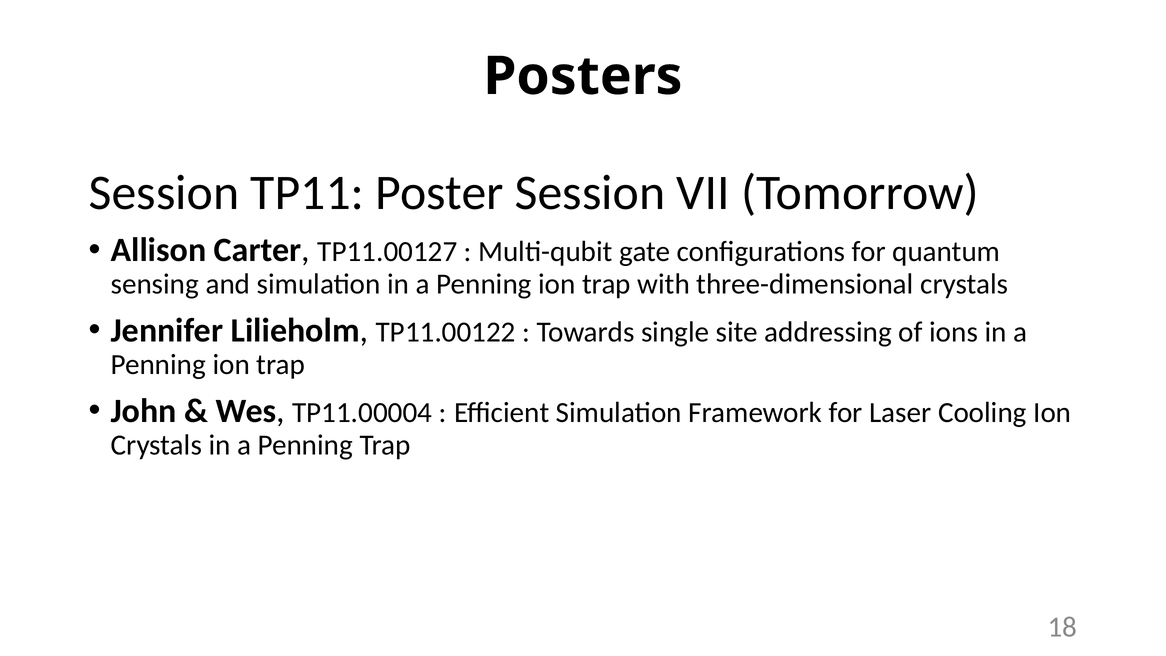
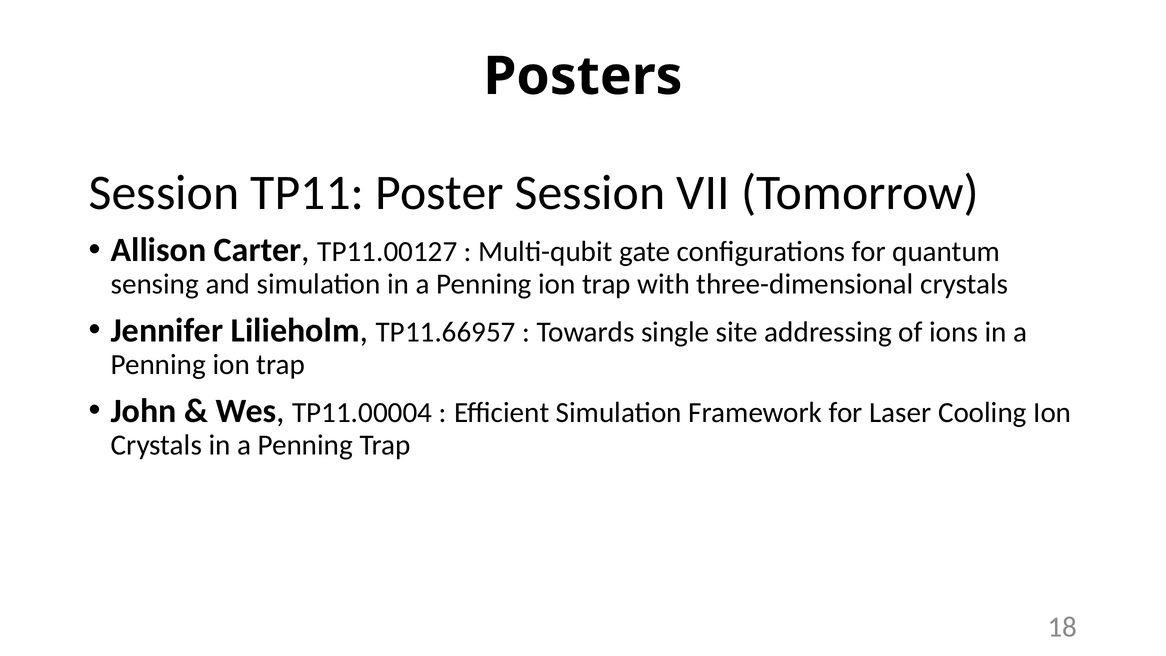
TP11.00122: TP11.00122 -> TP11.66957
